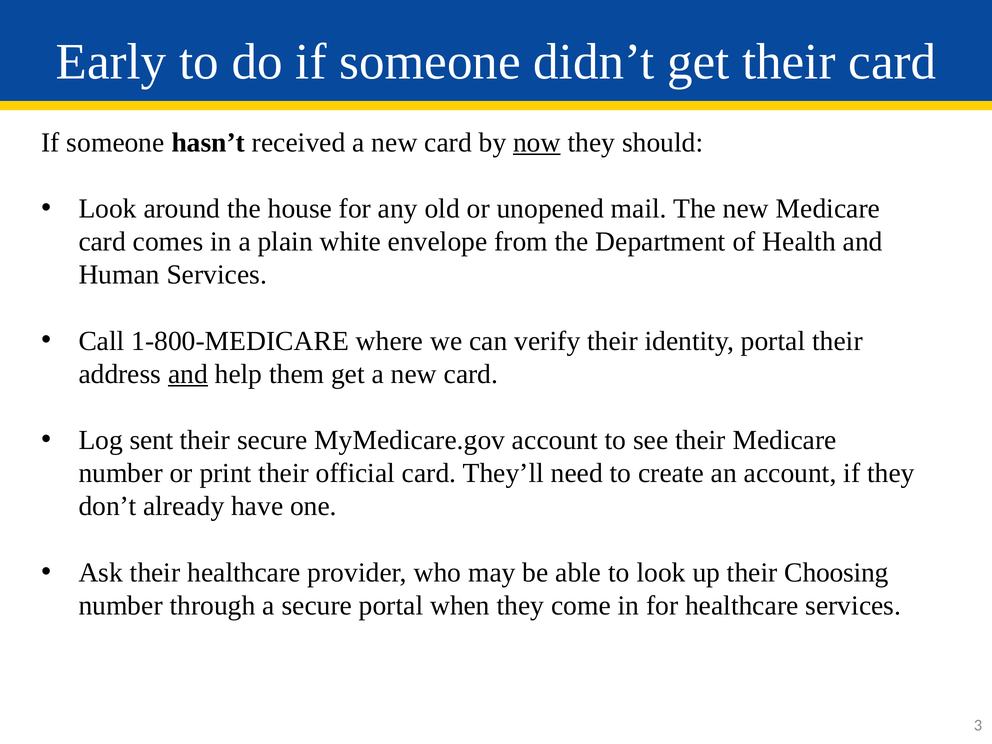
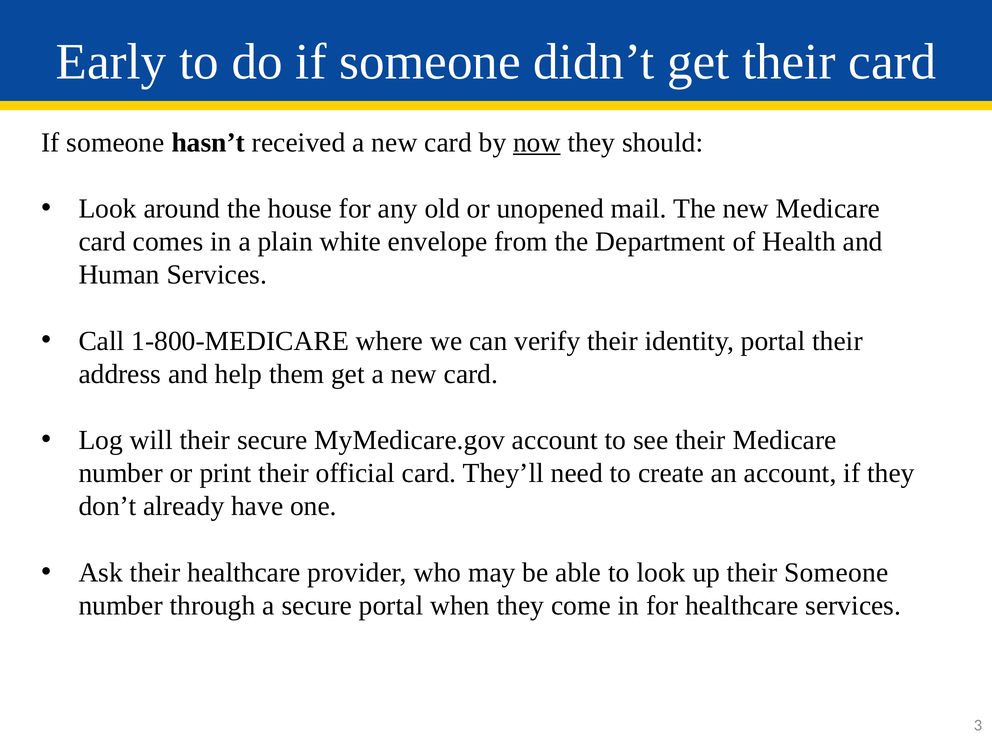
and at (188, 374) underline: present -> none
sent: sent -> will
their Choosing: Choosing -> Someone
